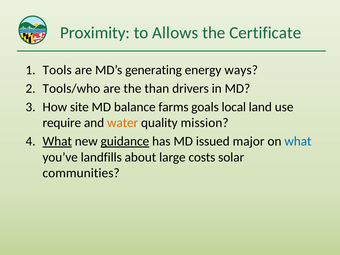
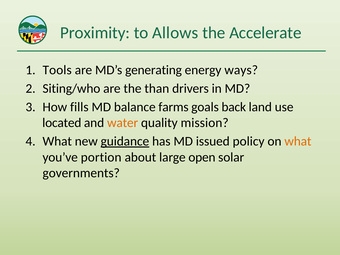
Certificate: Certificate -> Accelerate
Tools/who: Tools/who -> Siting/who
site: site -> fills
local: local -> back
require: require -> located
What at (57, 141) underline: present -> none
major: major -> policy
what at (298, 141) colour: blue -> orange
landfills: landfills -> portion
costs: costs -> open
communities: communities -> governments
